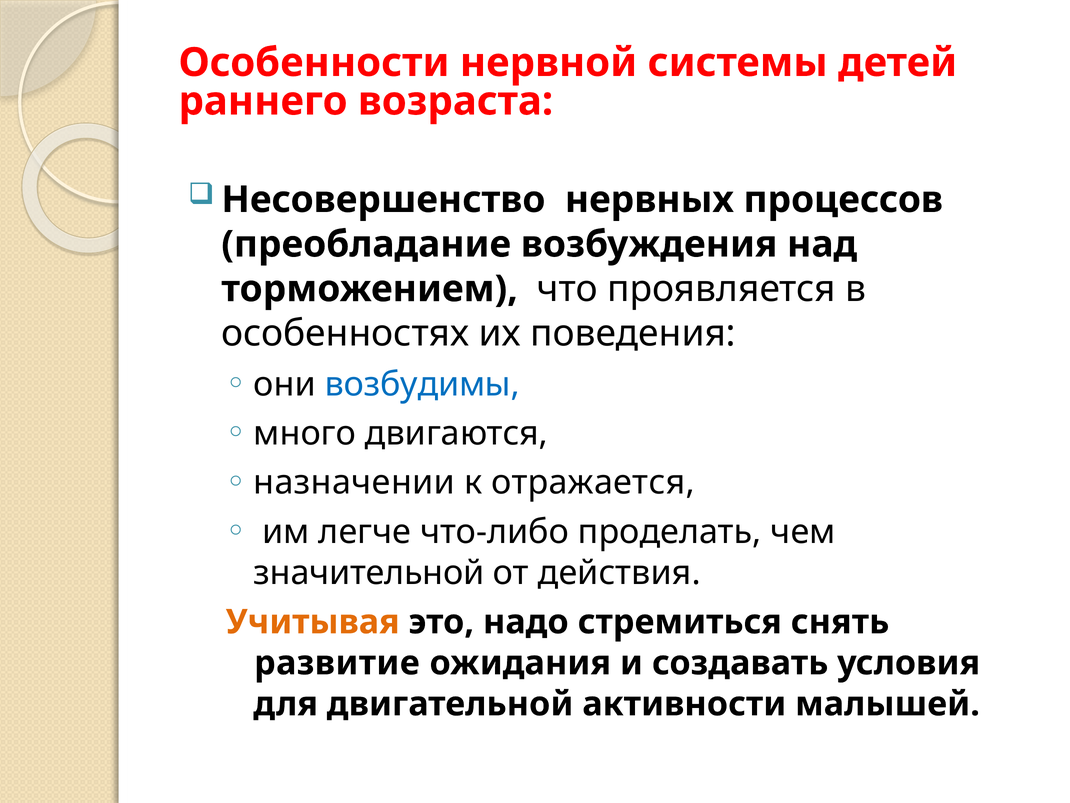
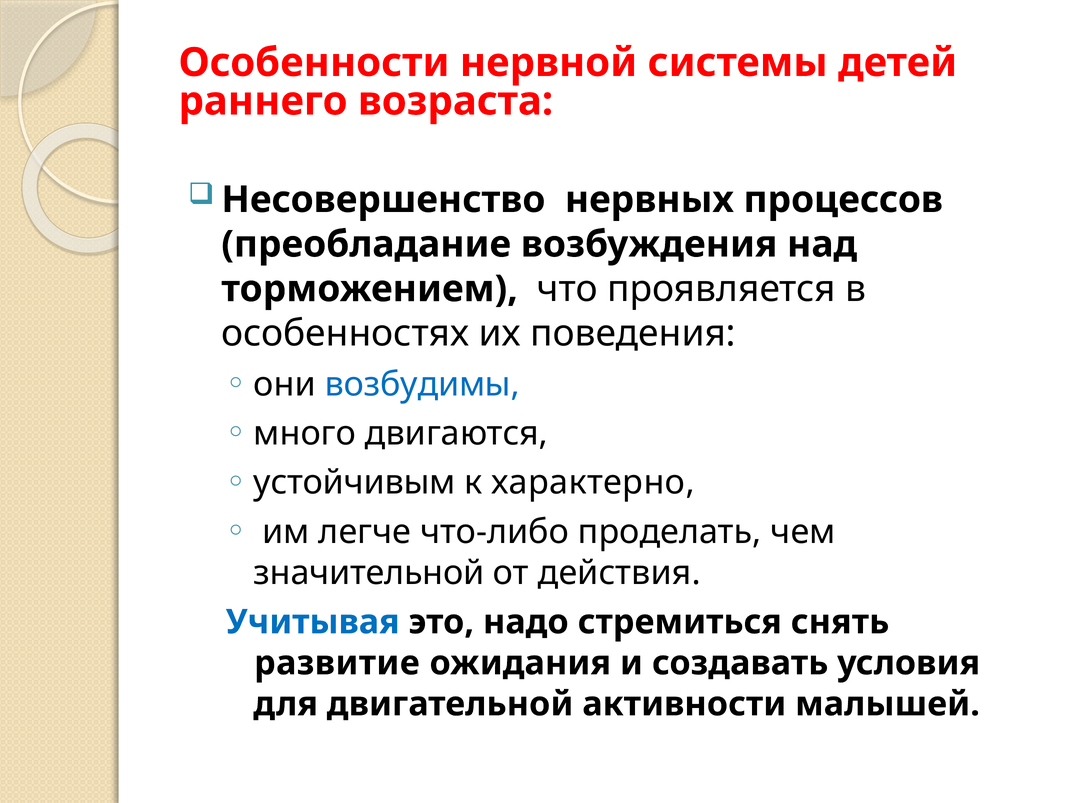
назначении: назначении -> устойчивым
отражается: отражается -> характерно
Учитывая colour: orange -> blue
